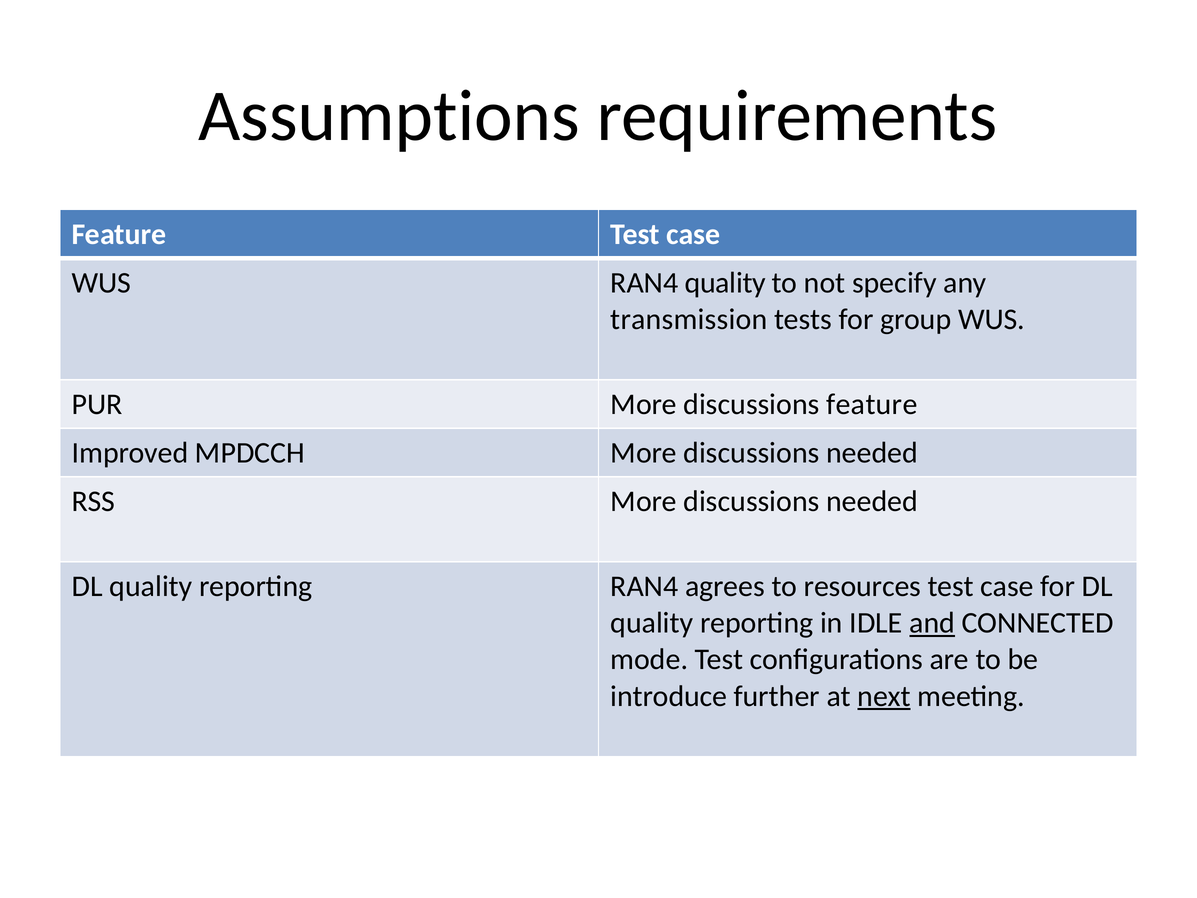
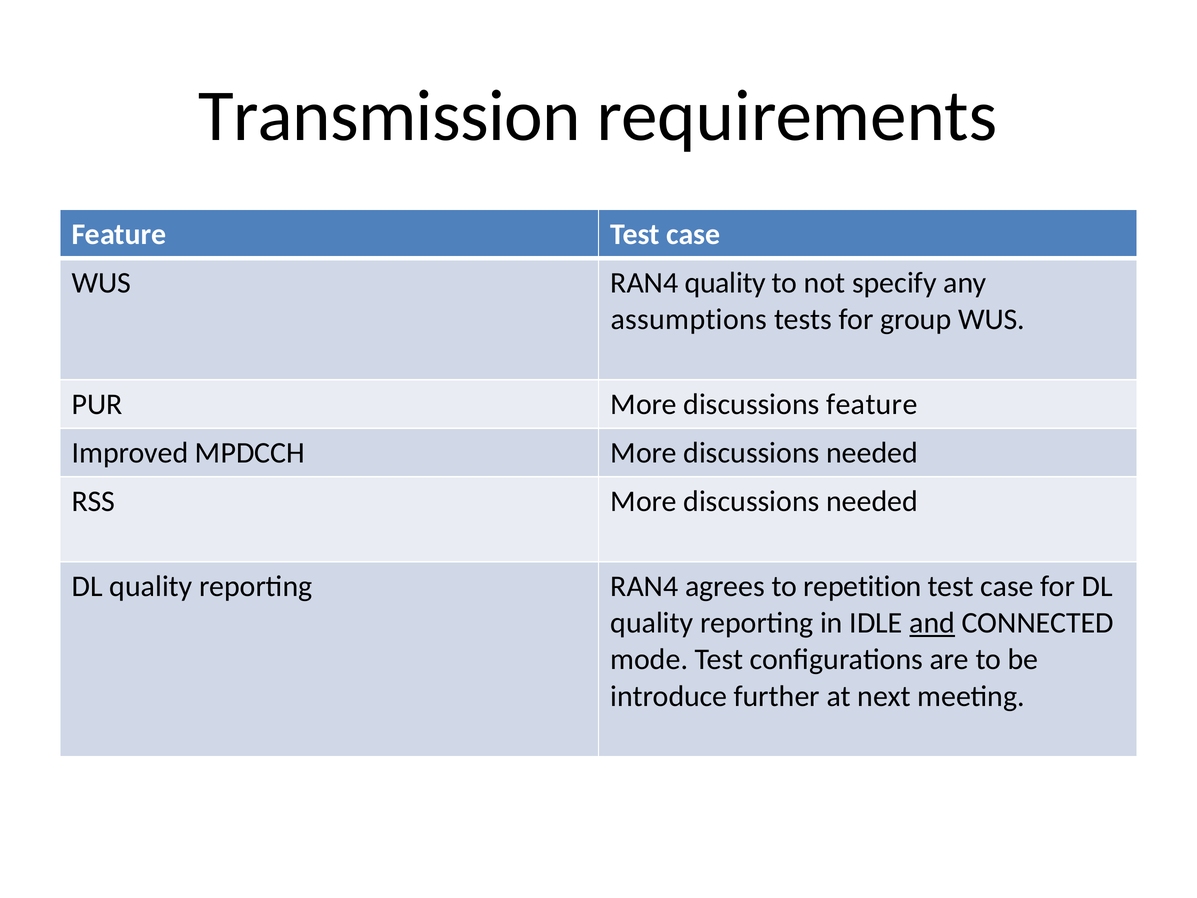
Assumptions: Assumptions -> Transmission
transmission: transmission -> assumptions
resources: resources -> repetition
next underline: present -> none
